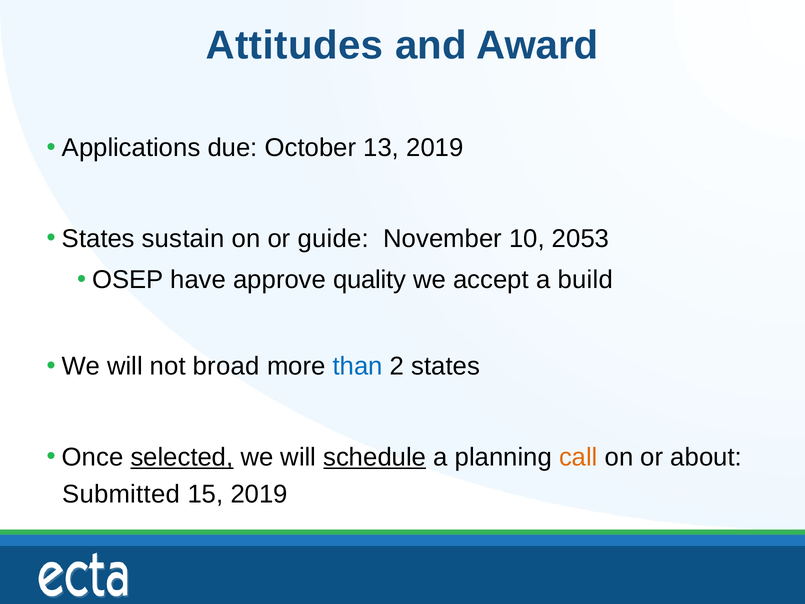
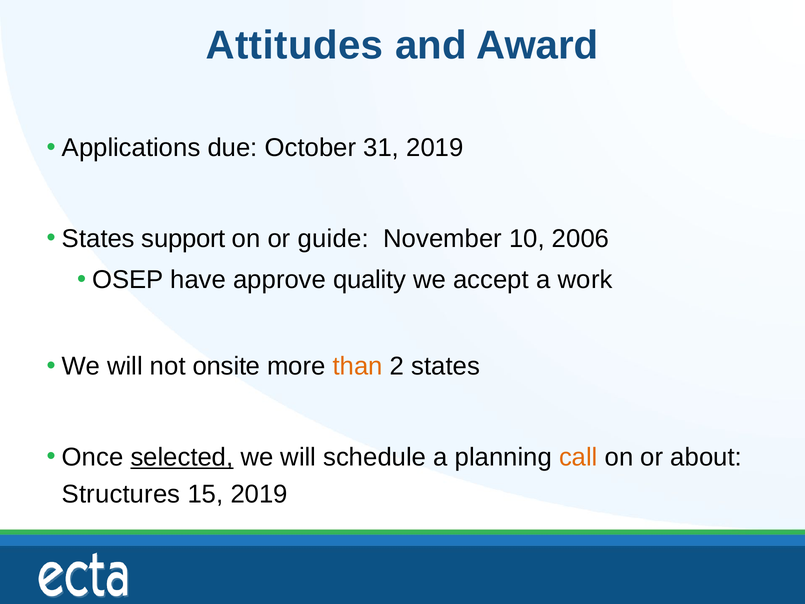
13: 13 -> 31
sustain: sustain -> support
2053: 2053 -> 2006
build: build -> work
broad: broad -> onsite
than colour: blue -> orange
schedule underline: present -> none
Submitted: Submitted -> Structures
